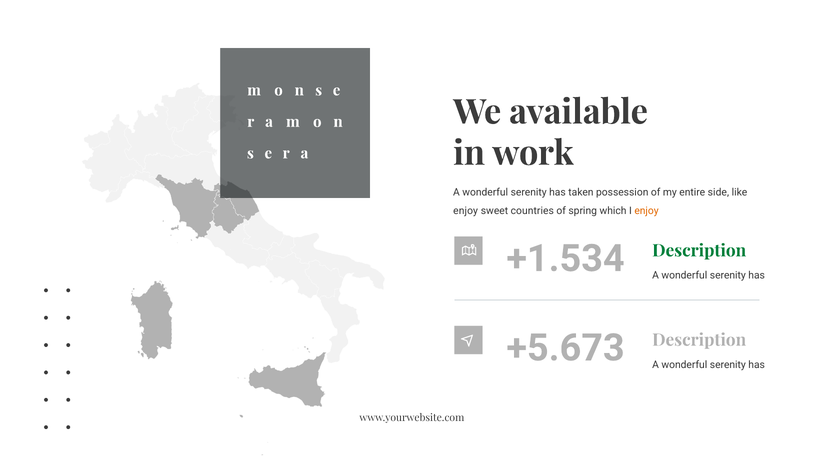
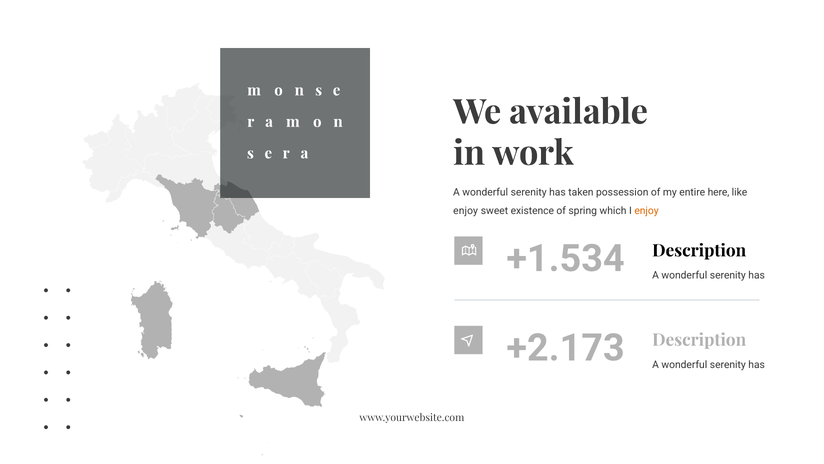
side: side -> here
countries: countries -> existence
Description at (699, 250) colour: green -> black
+5.673: +5.673 -> +2.173
